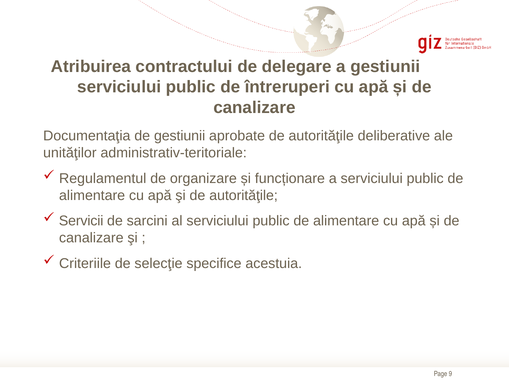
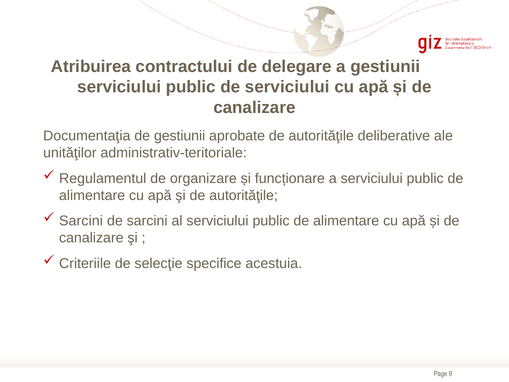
de întreruperi: întreruperi -> serviciului
Servicii at (81, 221): Servicii -> Sarcini
